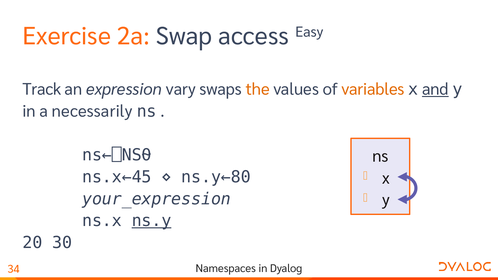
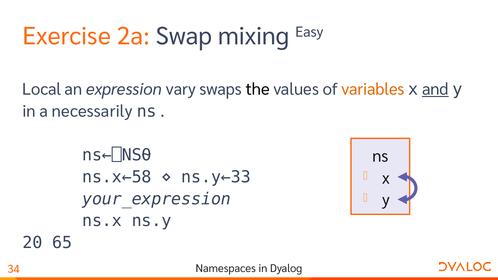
access: access -> mixing
Track: Track -> Local
the colour: orange -> black
ns.x←45: ns.x←45 -> ns.x←58
ns.y←80: ns.y←80 -> ns.y←33
ns.y underline: present -> none
30: 30 -> 65
